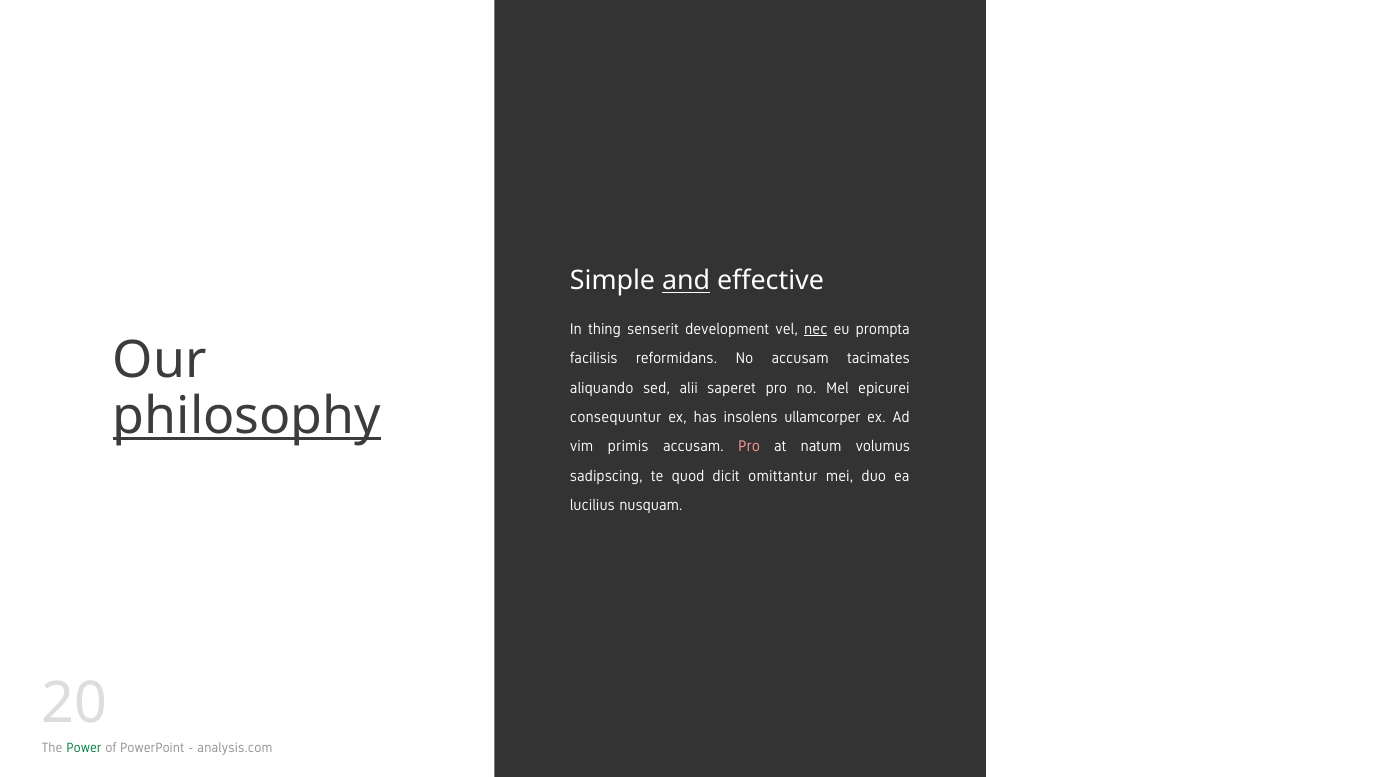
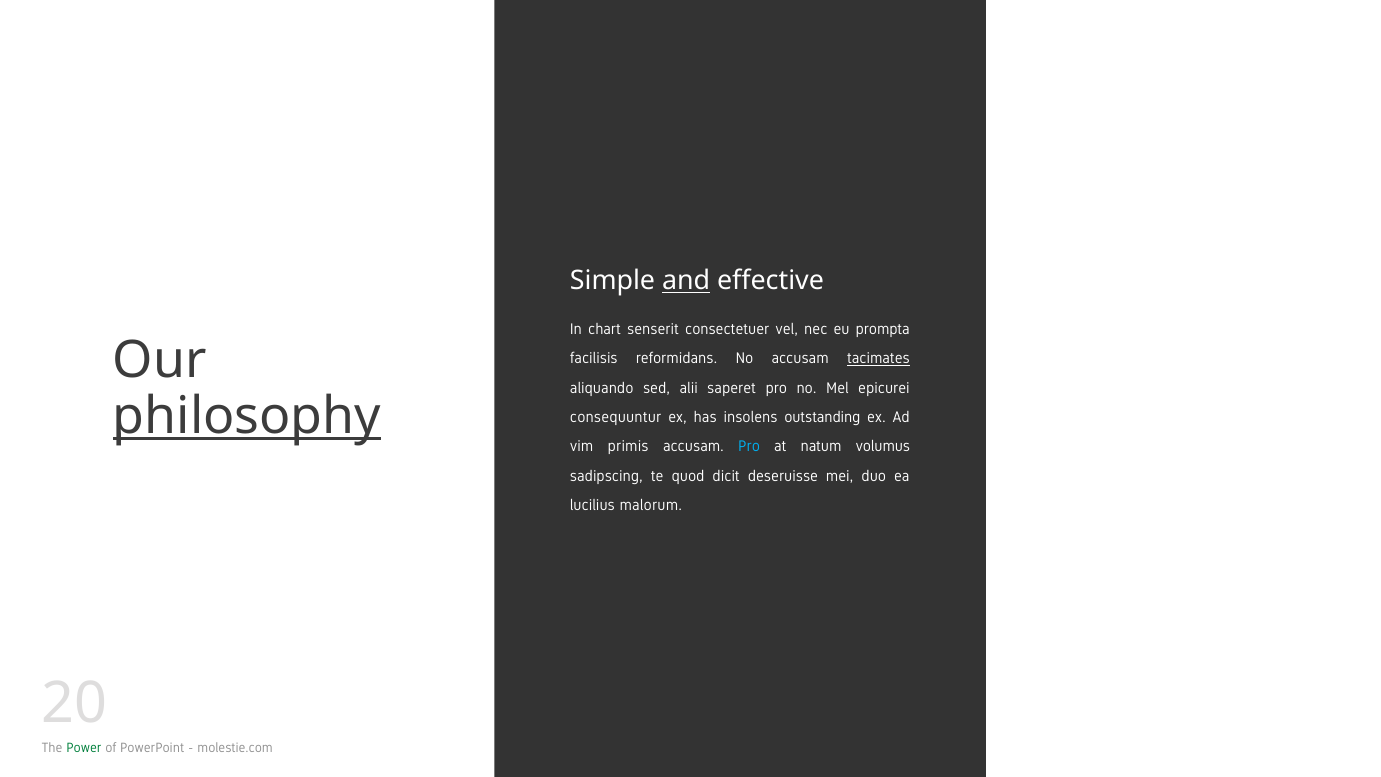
thing: thing -> chart
development: development -> consectetuer
nec underline: present -> none
tacimates underline: none -> present
ullamcorper: ullamcorper -> outstanding
Pro at (749, 447) colour: pink -> light blue
omittantur: omittantur -> deseruisse
nusquam: nusquam -> malorum
analysis.com: analysis.com -> molestie.com
